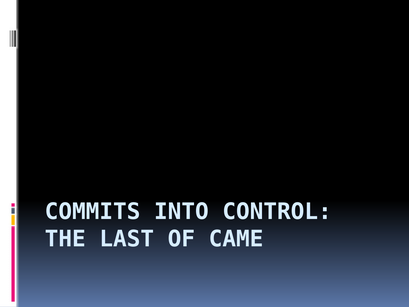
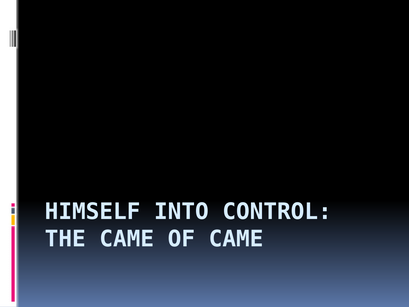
COMMITS: COMMITS -> HIMSELF
THE LAST: LAST -> CAME
